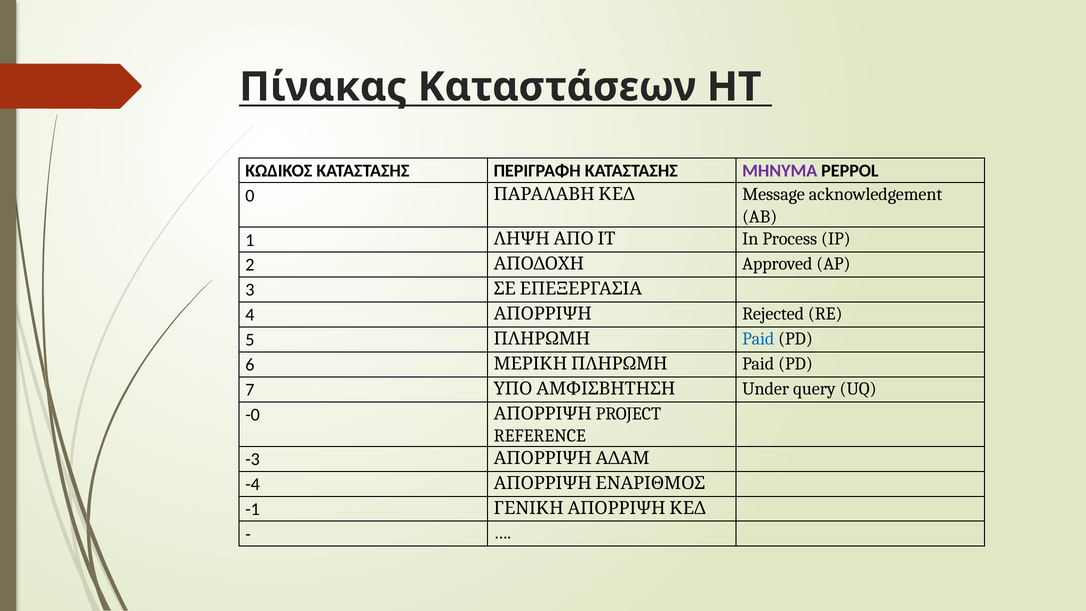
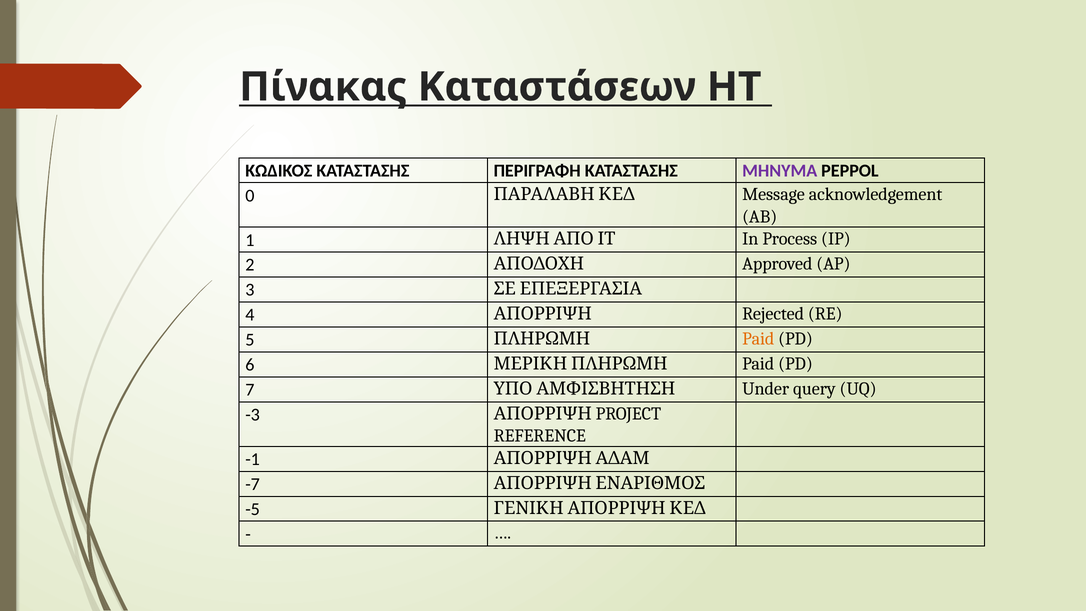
Paid at (758, 339) colour: blue -> orange
-0: -0 -> -3
-3: -3 -> -1
-4: -4 -> -7
-1: -1 -> -5
